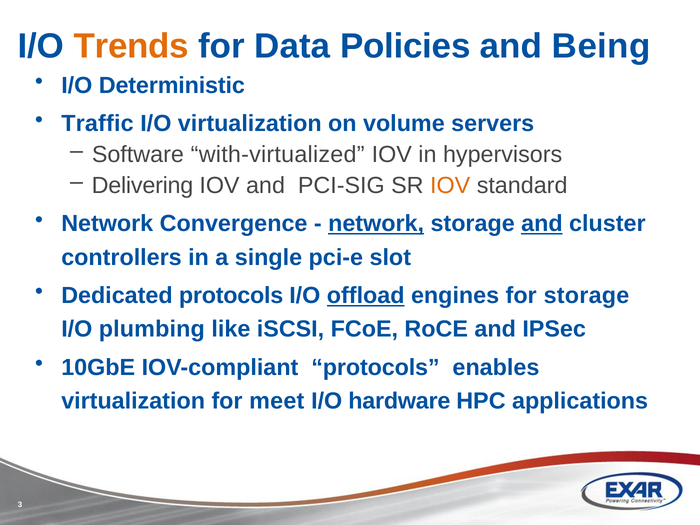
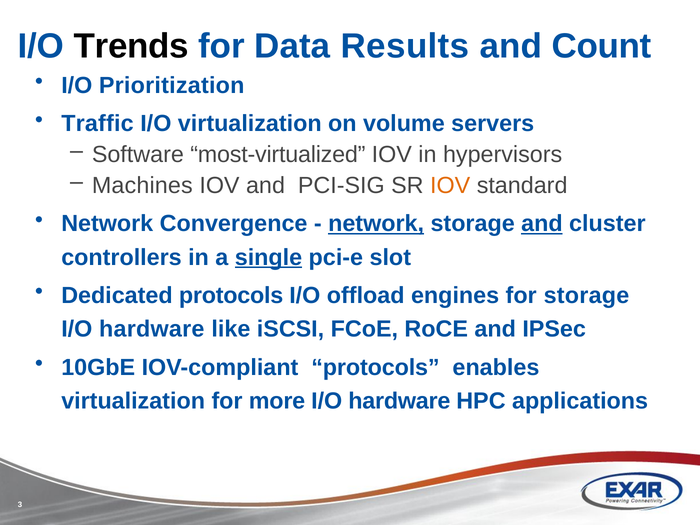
Trends colour: orange -> black
Policies: Policies -> Results
Being: Being -> Count
Deterministic: Deterministic -> Prioritization
with-virtualized: with-virtualized -> most-virtualized
Delivering: Delivering -> Machines
single underline: none -> present
offload underline: present -> none
plumbing at (152, 329): plumbing -> hardware
meet: meet -> more
